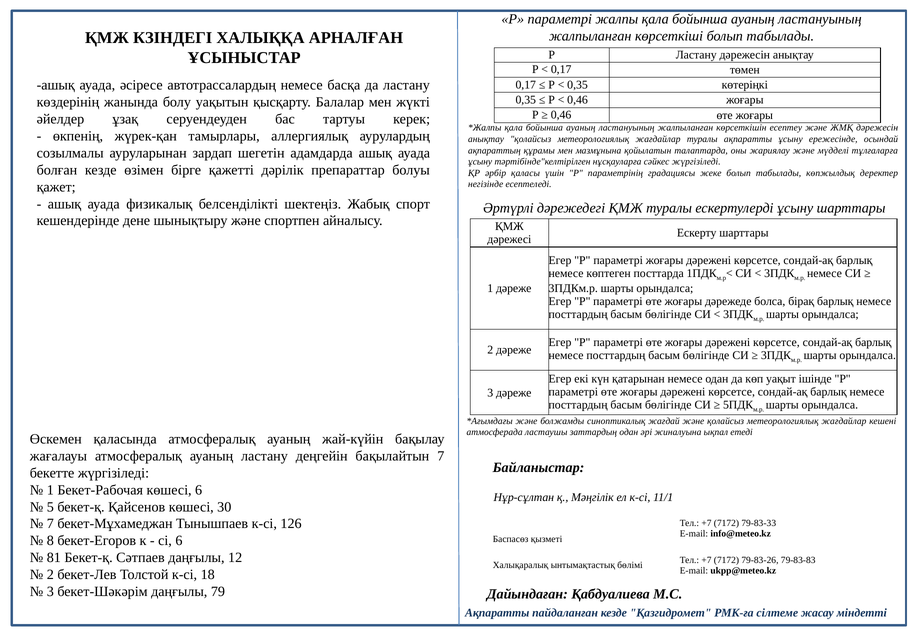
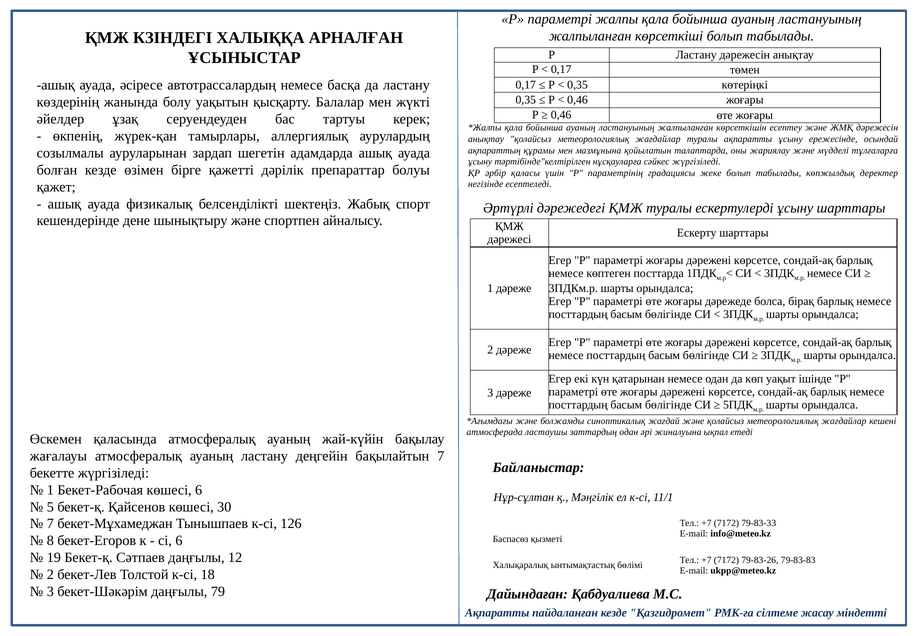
81: 81 -> 19
